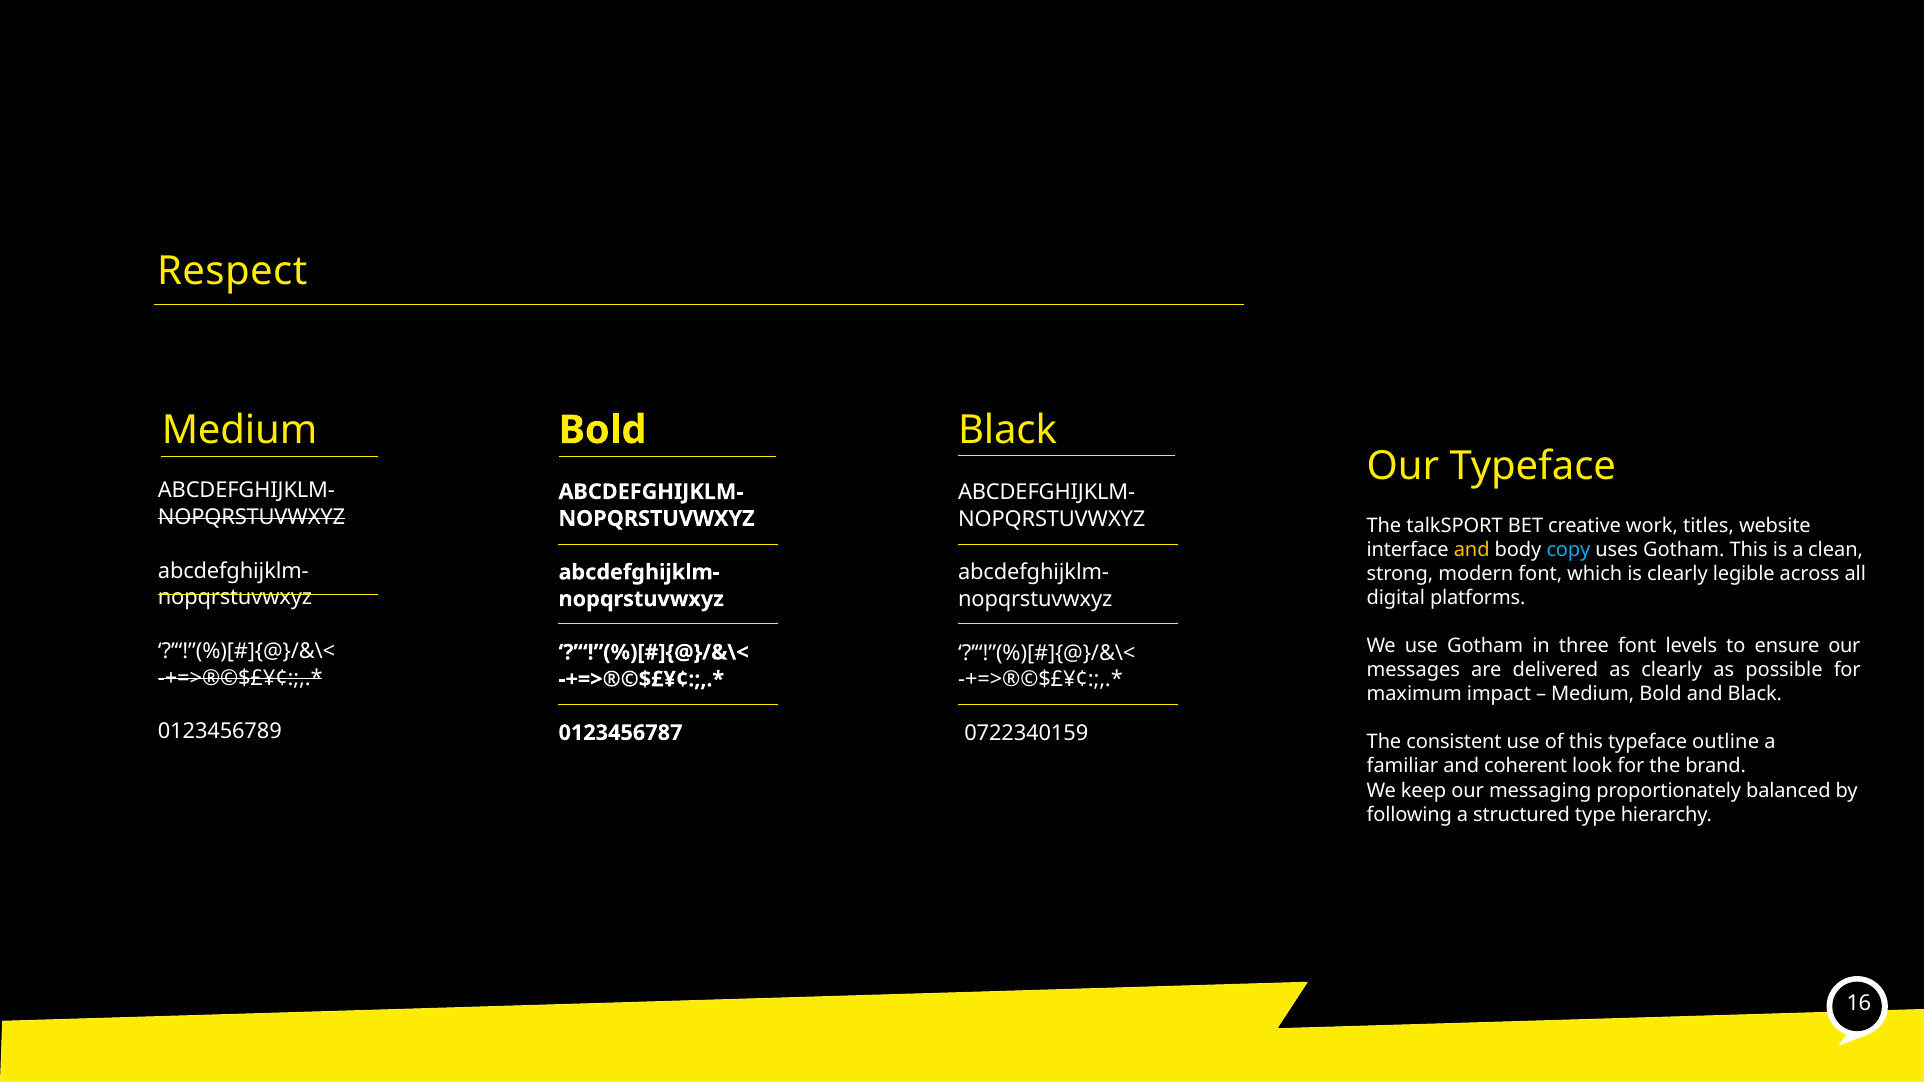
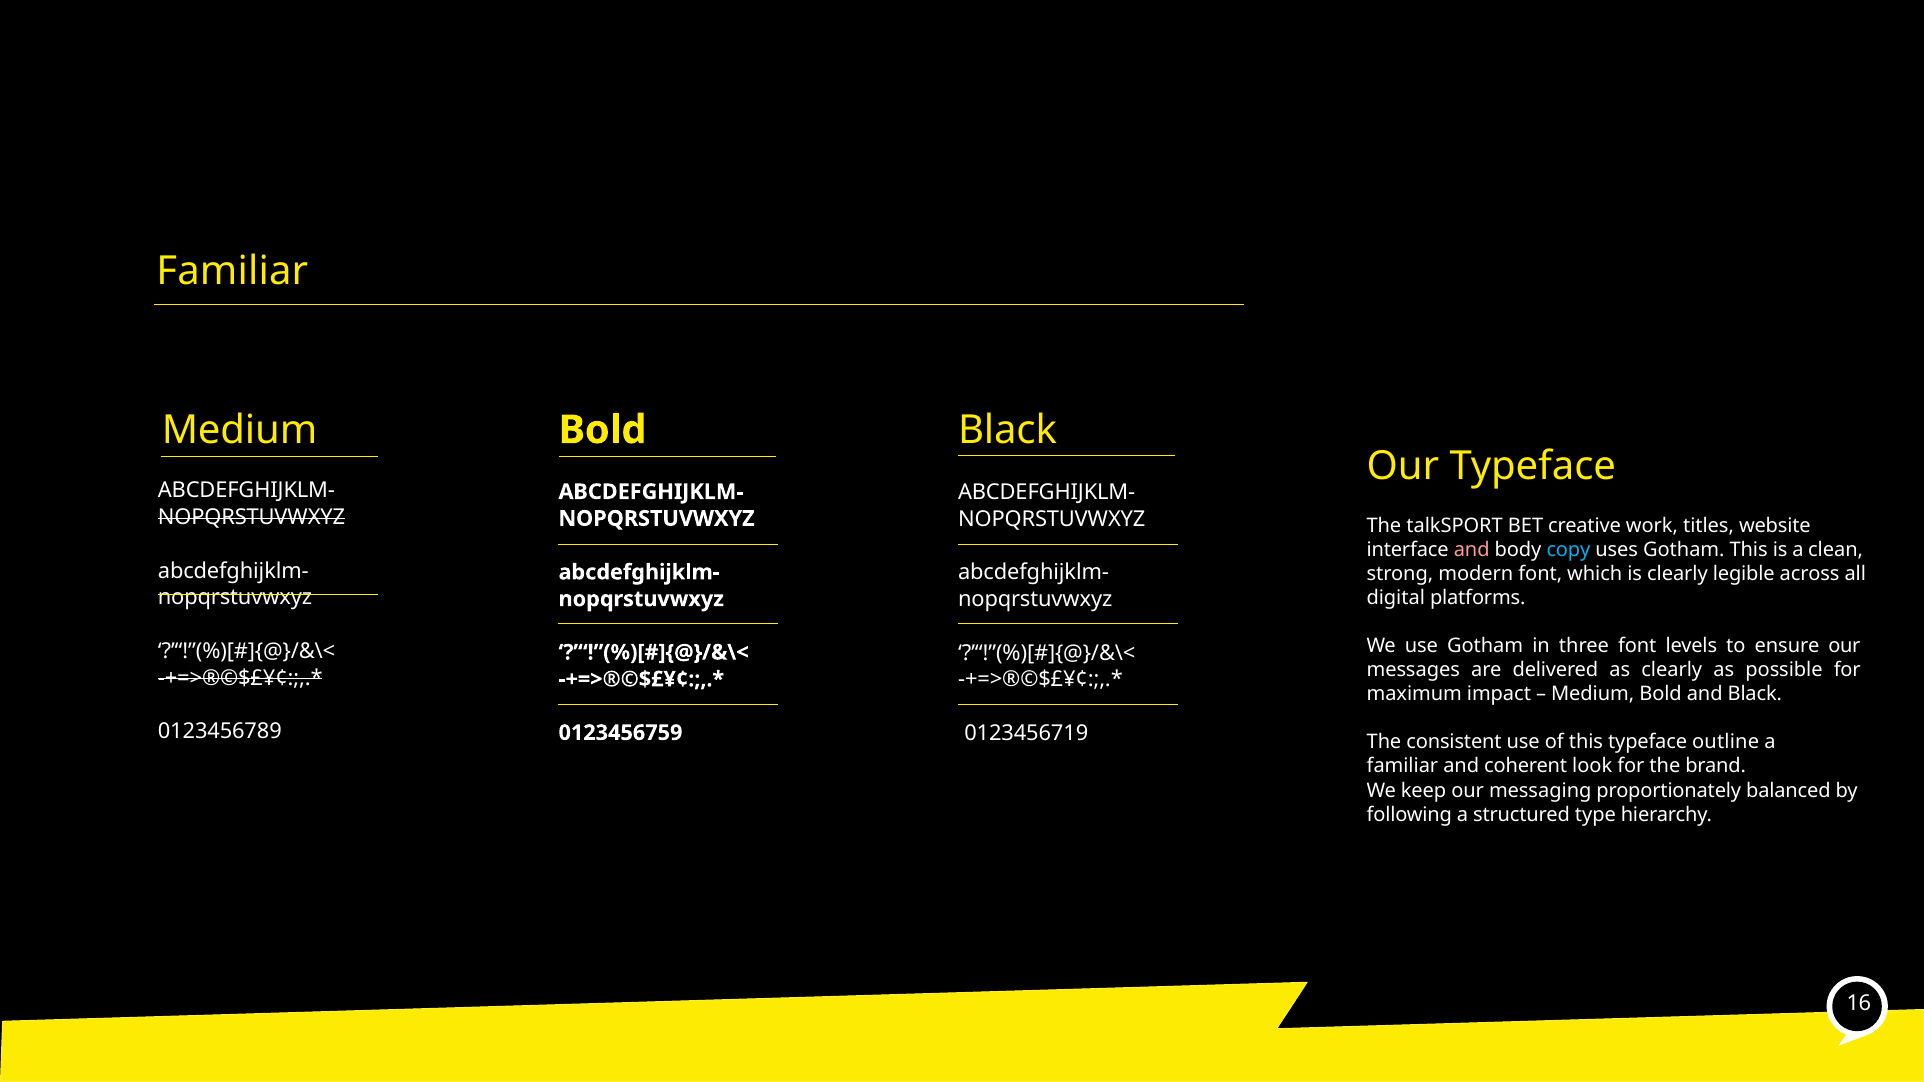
Respect at (232, 271): Respect -> Familiar
and at (1472, 550) colour: yellow -> pink
0722340159: 0722340159 -> 0123456719
0123456787: 0123456787 -> 0123456759
